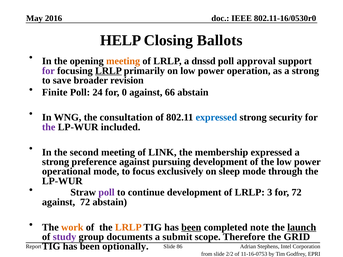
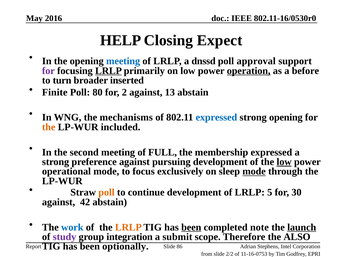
Ballots: Ballots -> Expect
meeting at (123, 61) colour: orange -> blue
operation underline: none -> present
as a strong: strong -> before
save: save -> turn
revision: revision -> inserted
24: 24 -> 80
0: 0 -> 2
66: 66 -> 13
consultation: consultation -> mechanisms
strong security: security -> opening
the at (49, 127) colour: purple -> orange
LINK: LINK -> FULL
low at (284, 162) underline: none -> present
mode at (254, 172) underline: none -> present
poll at (106, 193) colour: purple -> orange
3: 3 -> 5
for 72: 72 -> 30
against 72: 72 -> 42
work colour: orange -> blue
documents: documents -> integration
GRID: GRID -> ALSO
